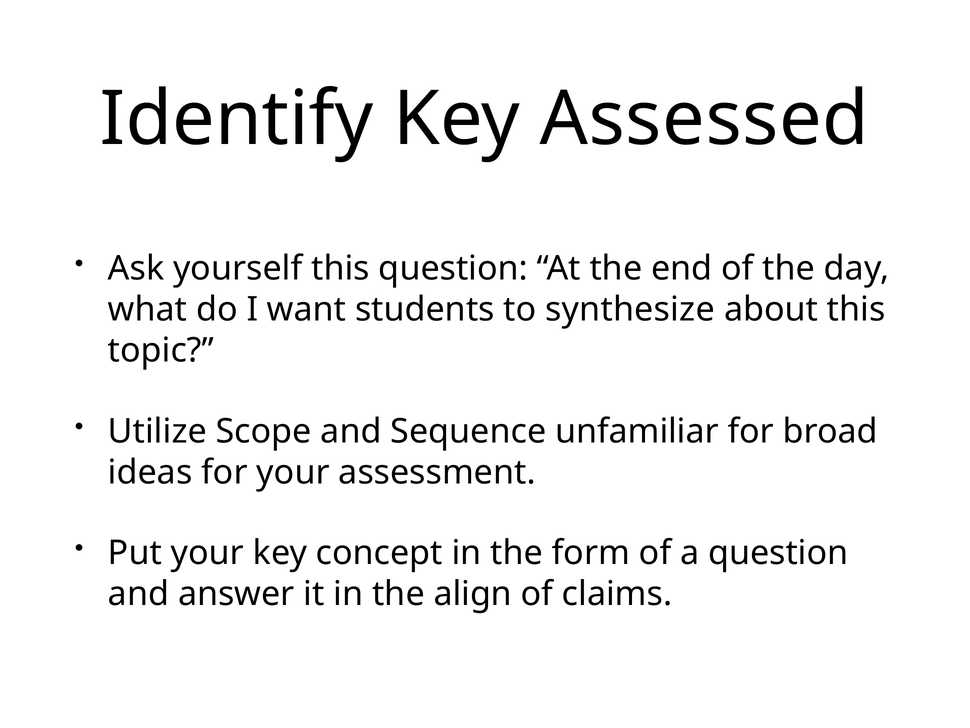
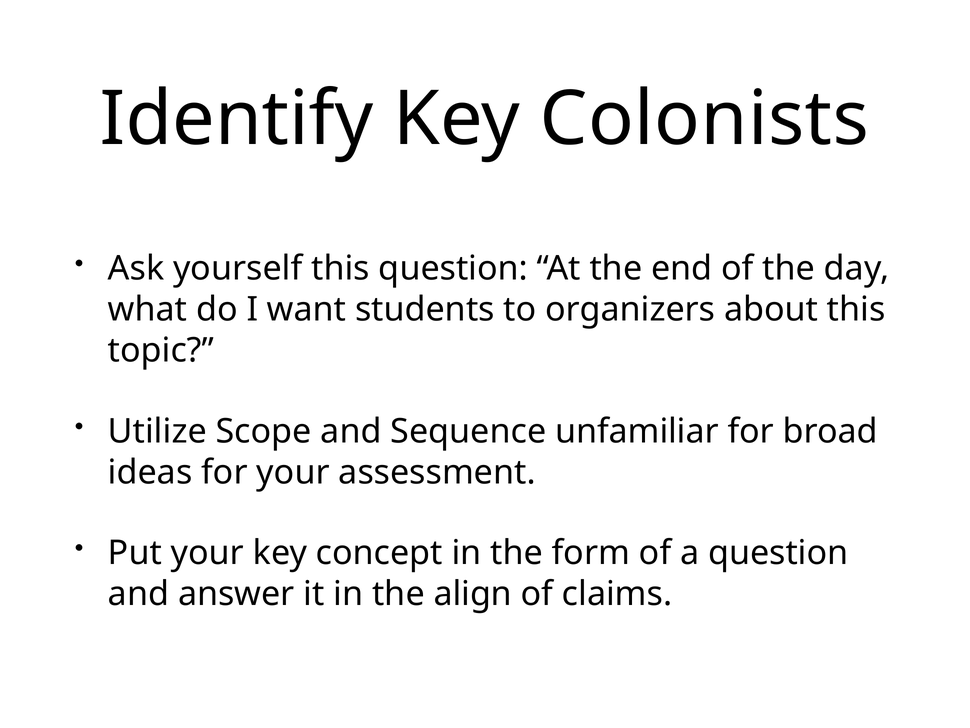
Assessed: Assessed -> Colonists
synthesize: synthesize -> organizers
